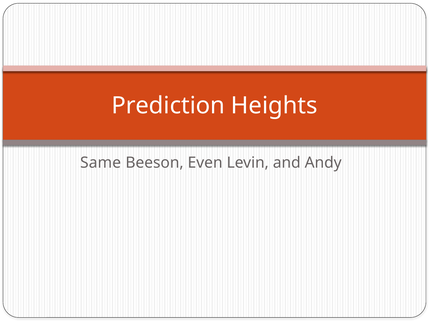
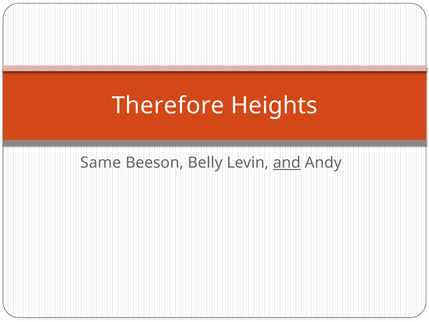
Prediction: Prediction -> Therefore
Even: Even -> Belly
and underline: none -> present
